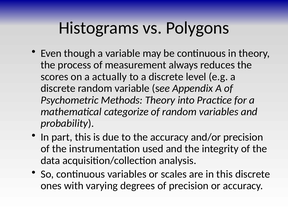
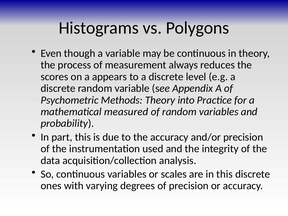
actually: actually -> appears
categorize: categorize -> measured
